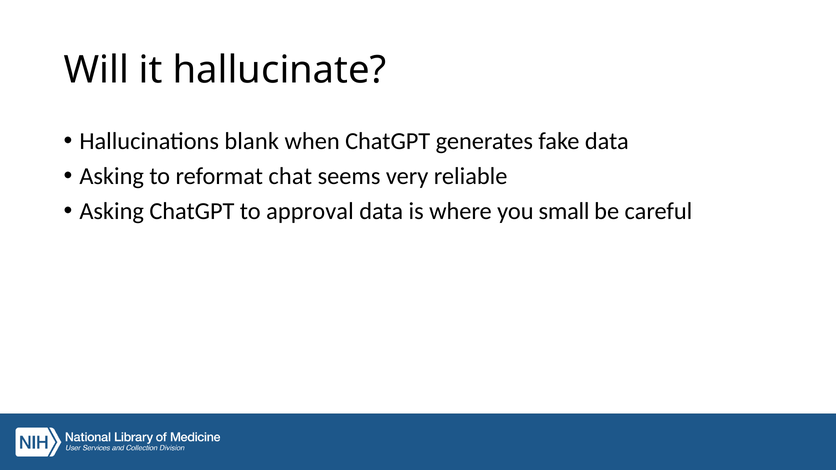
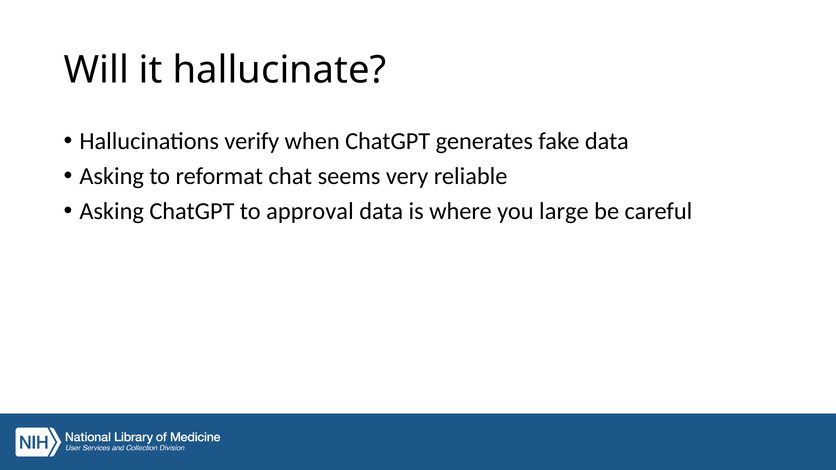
blank: blank -> verify
small: small -> large
